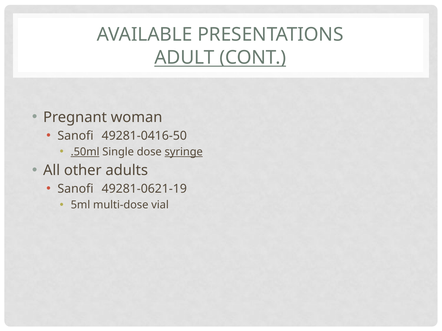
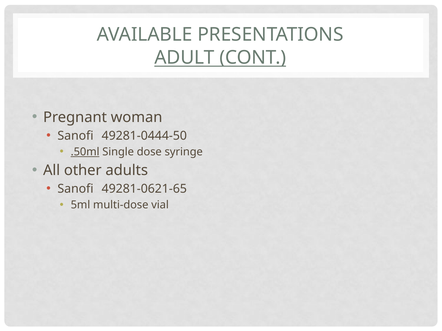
49281-0416-50: 49281-0416-50 -> 49281-0444-50
syringe underline: present -> none
49281-0621-19: 49281-0621-19 -> 49281-0621-65
